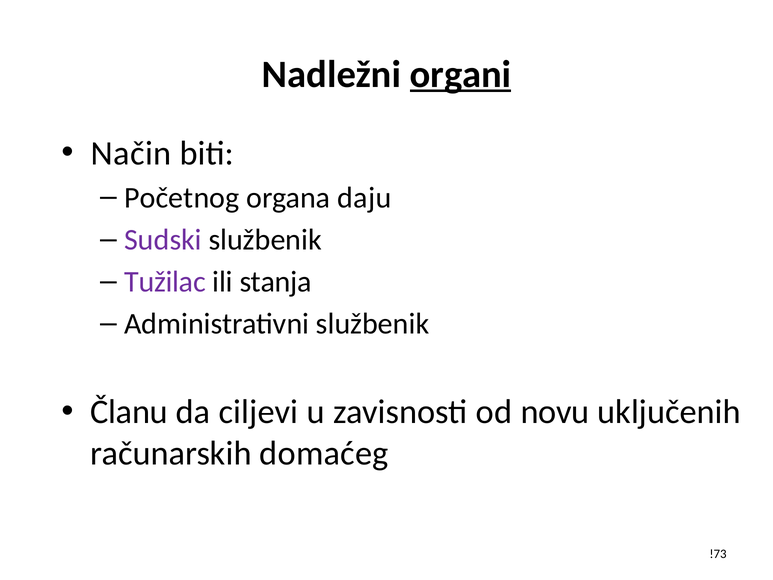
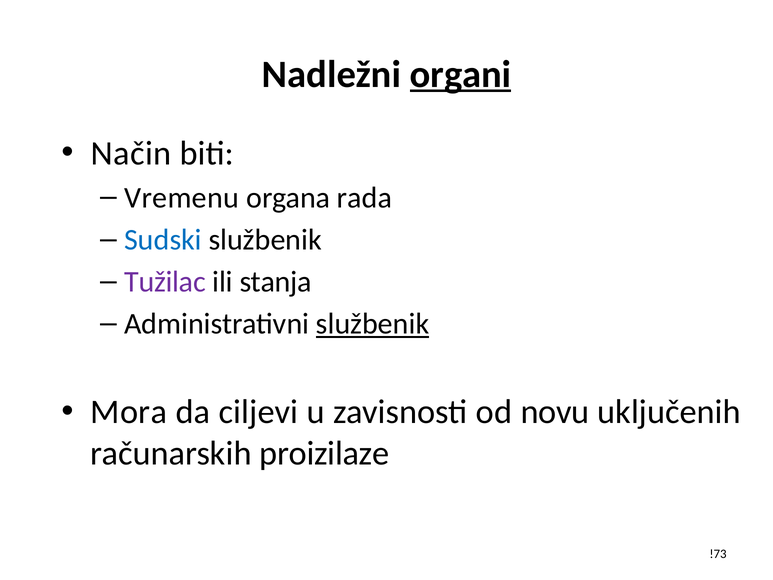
Početnog: Početnog -> Vremenu
daju: daju -> rada
Sudski colour: purple -> blue
službenik at (373, 324) underline: none -> present
Članu: Članu -> Mora
domaćeg: domaćeg -> proizilaze
